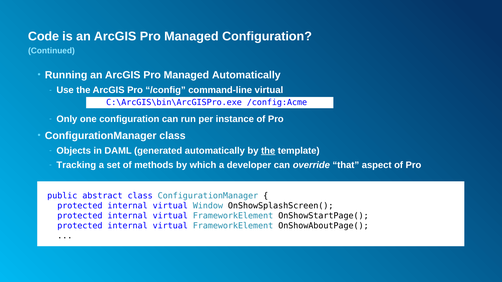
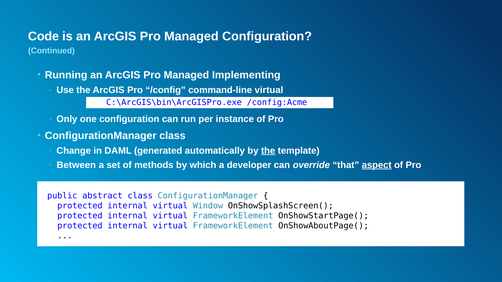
Managed Automatically: Automatically -> Implementing
Objects: Objects -> Change
Tracking: Tracking -> Between
aspect underline: none -> present
